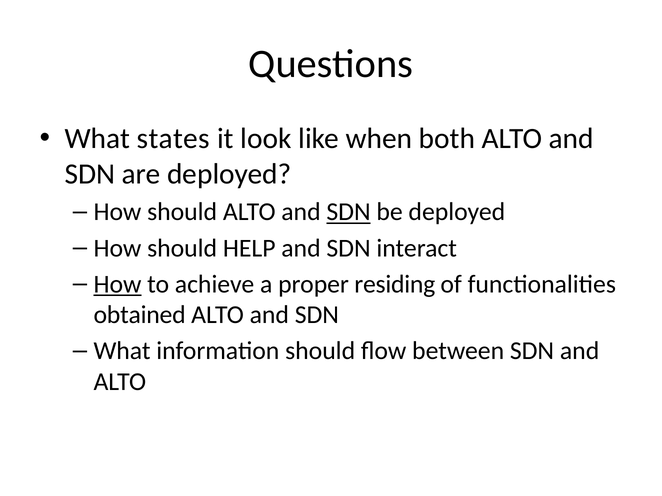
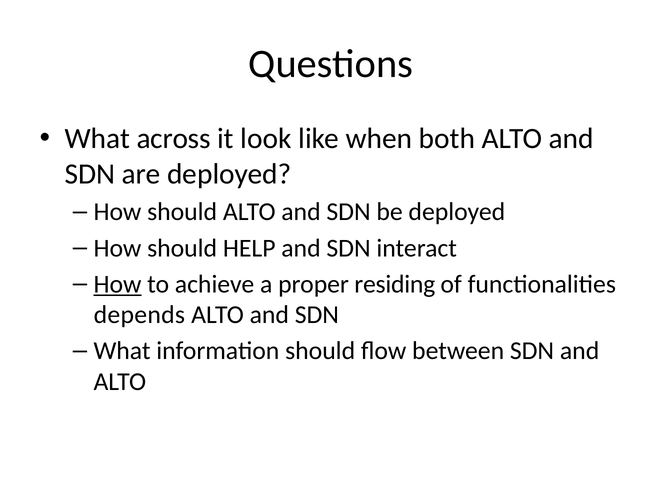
states: states -> across
SDN at (349, 212) underline: present -> none
obtained: obtained -> depends
